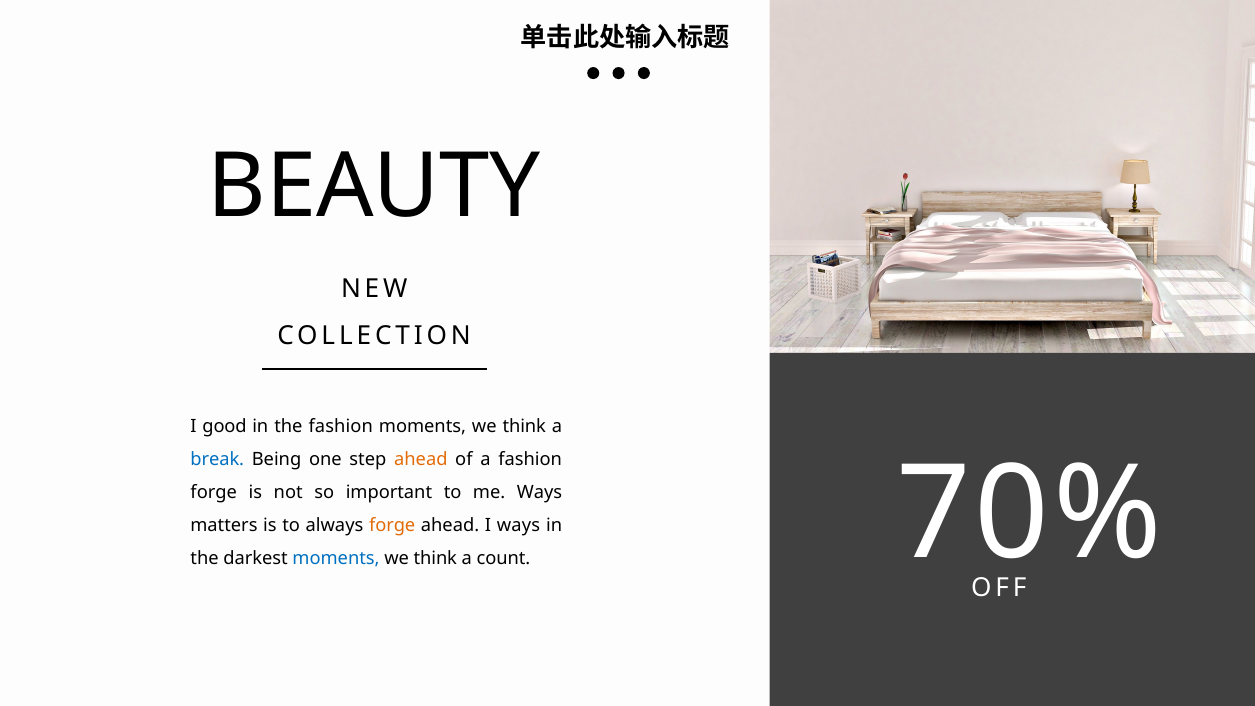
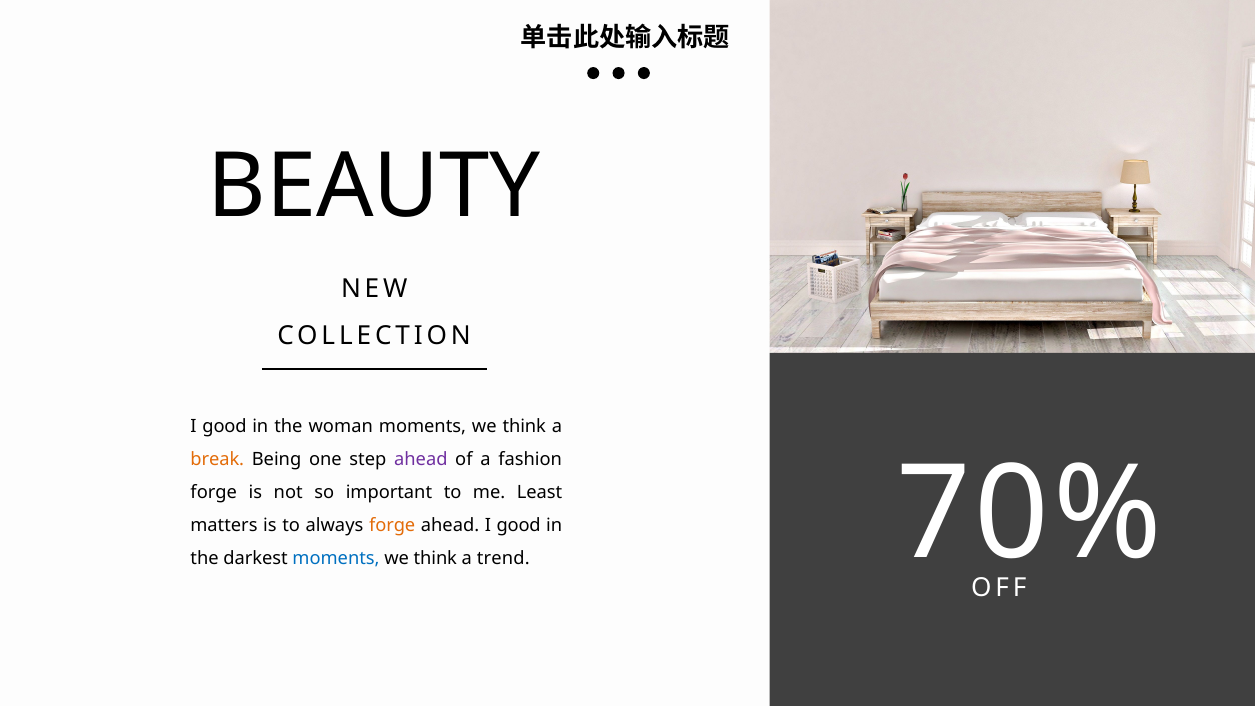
the fashion: fashion -> woman
break colour: blue -> orange
ahead at (421, 459) colour: orange -> purple
me Ways: Ways -> Least
ahead I ways: ways -> good
count: count -> trend
